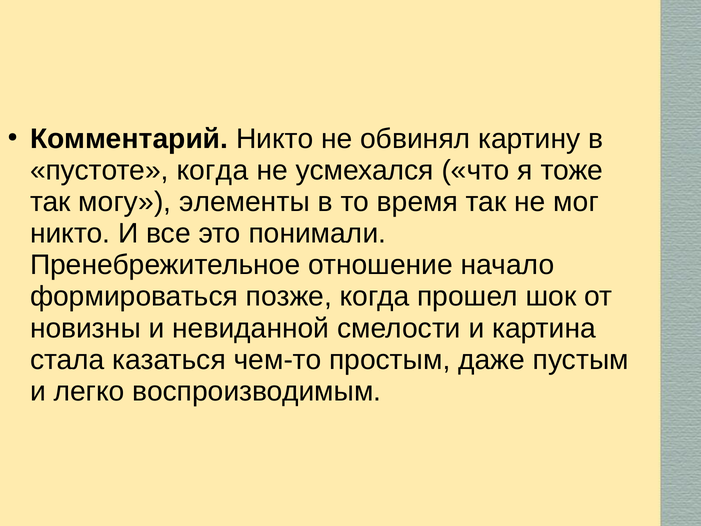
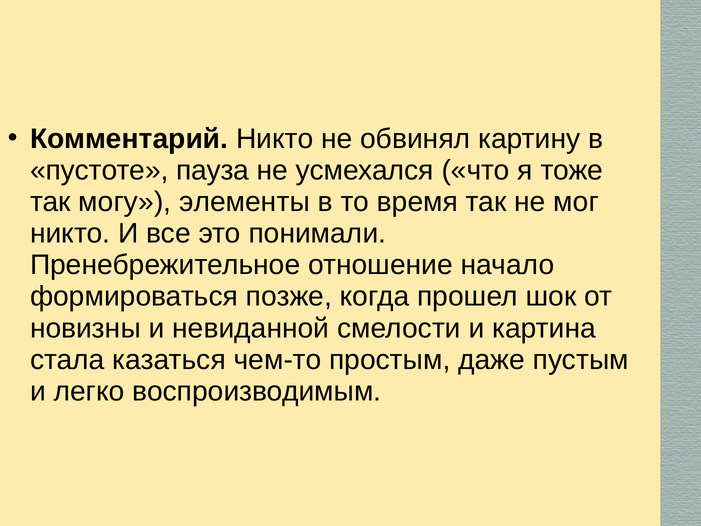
пустоте когда: когда -> пауза
